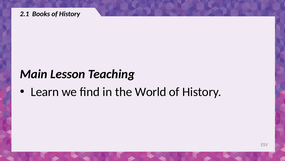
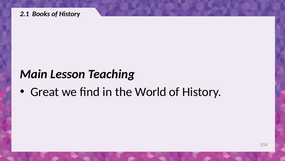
Learn: Learn -> Great
